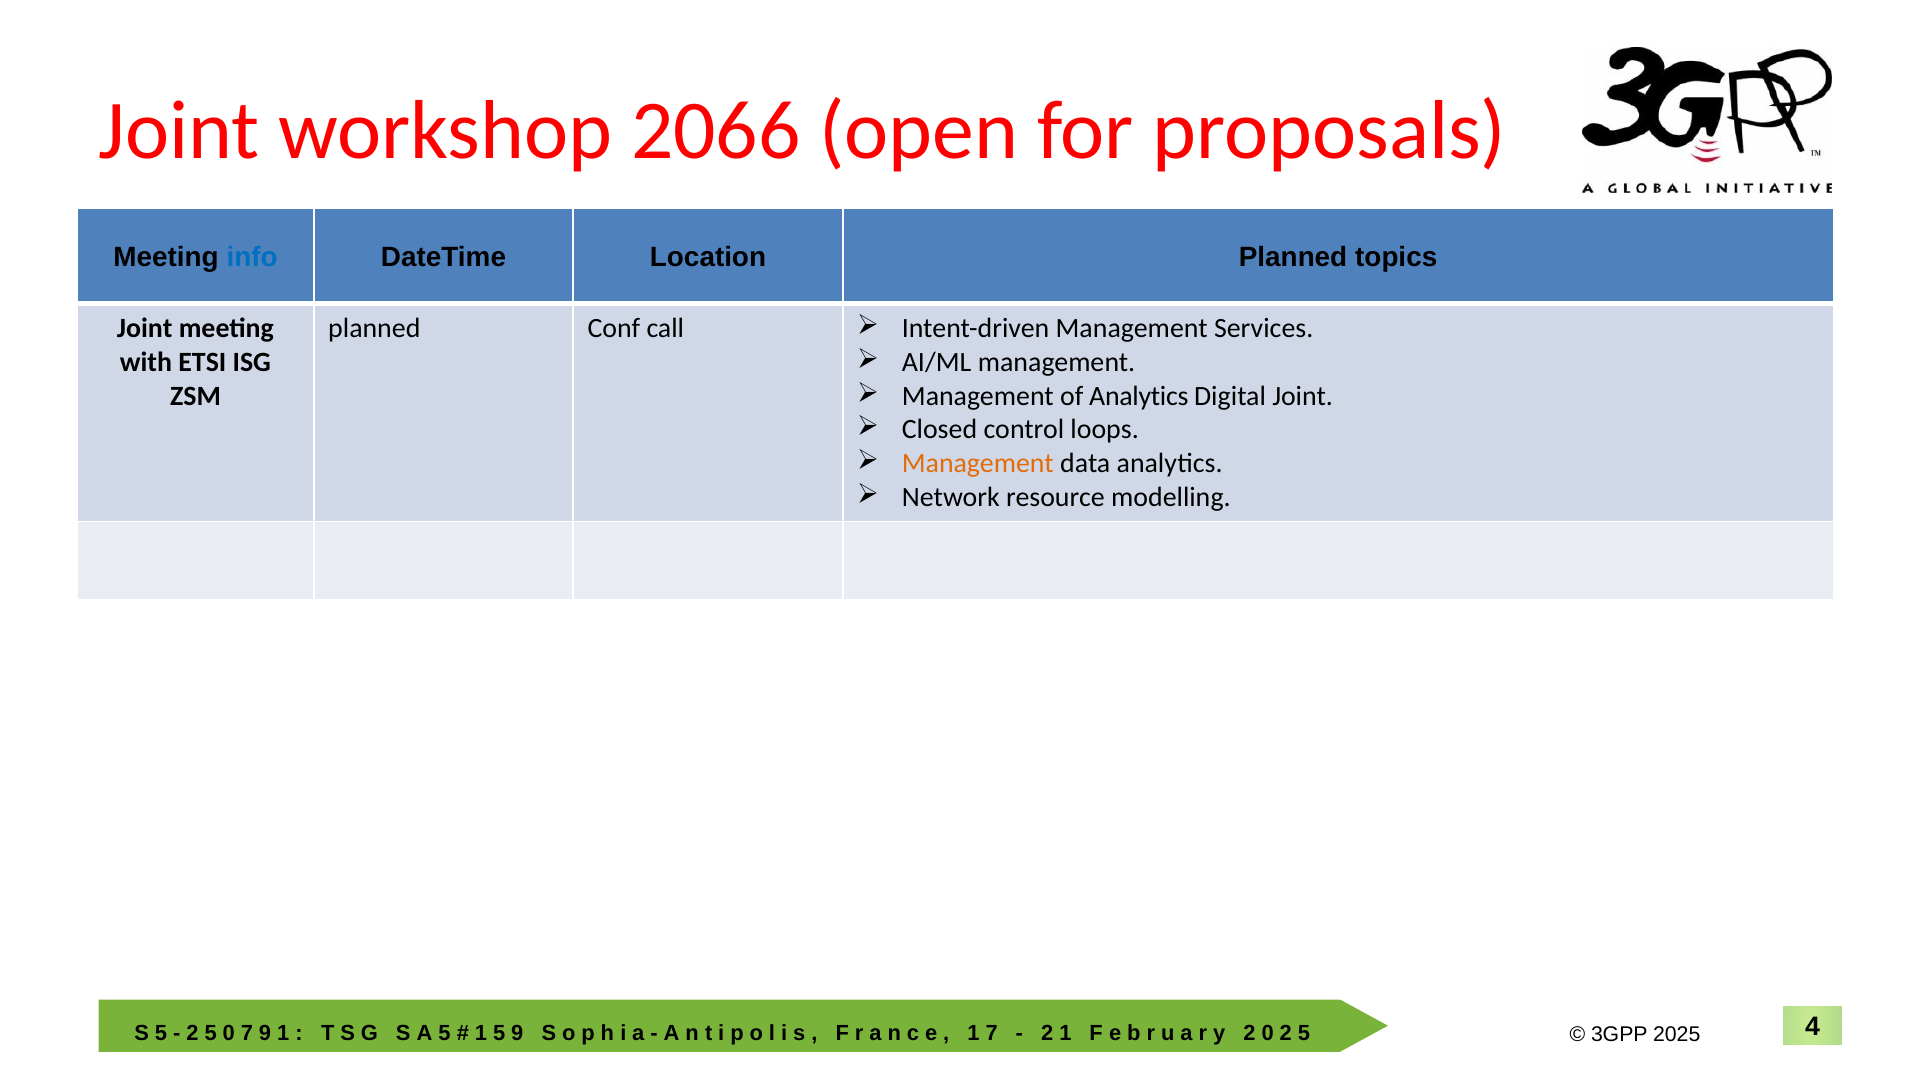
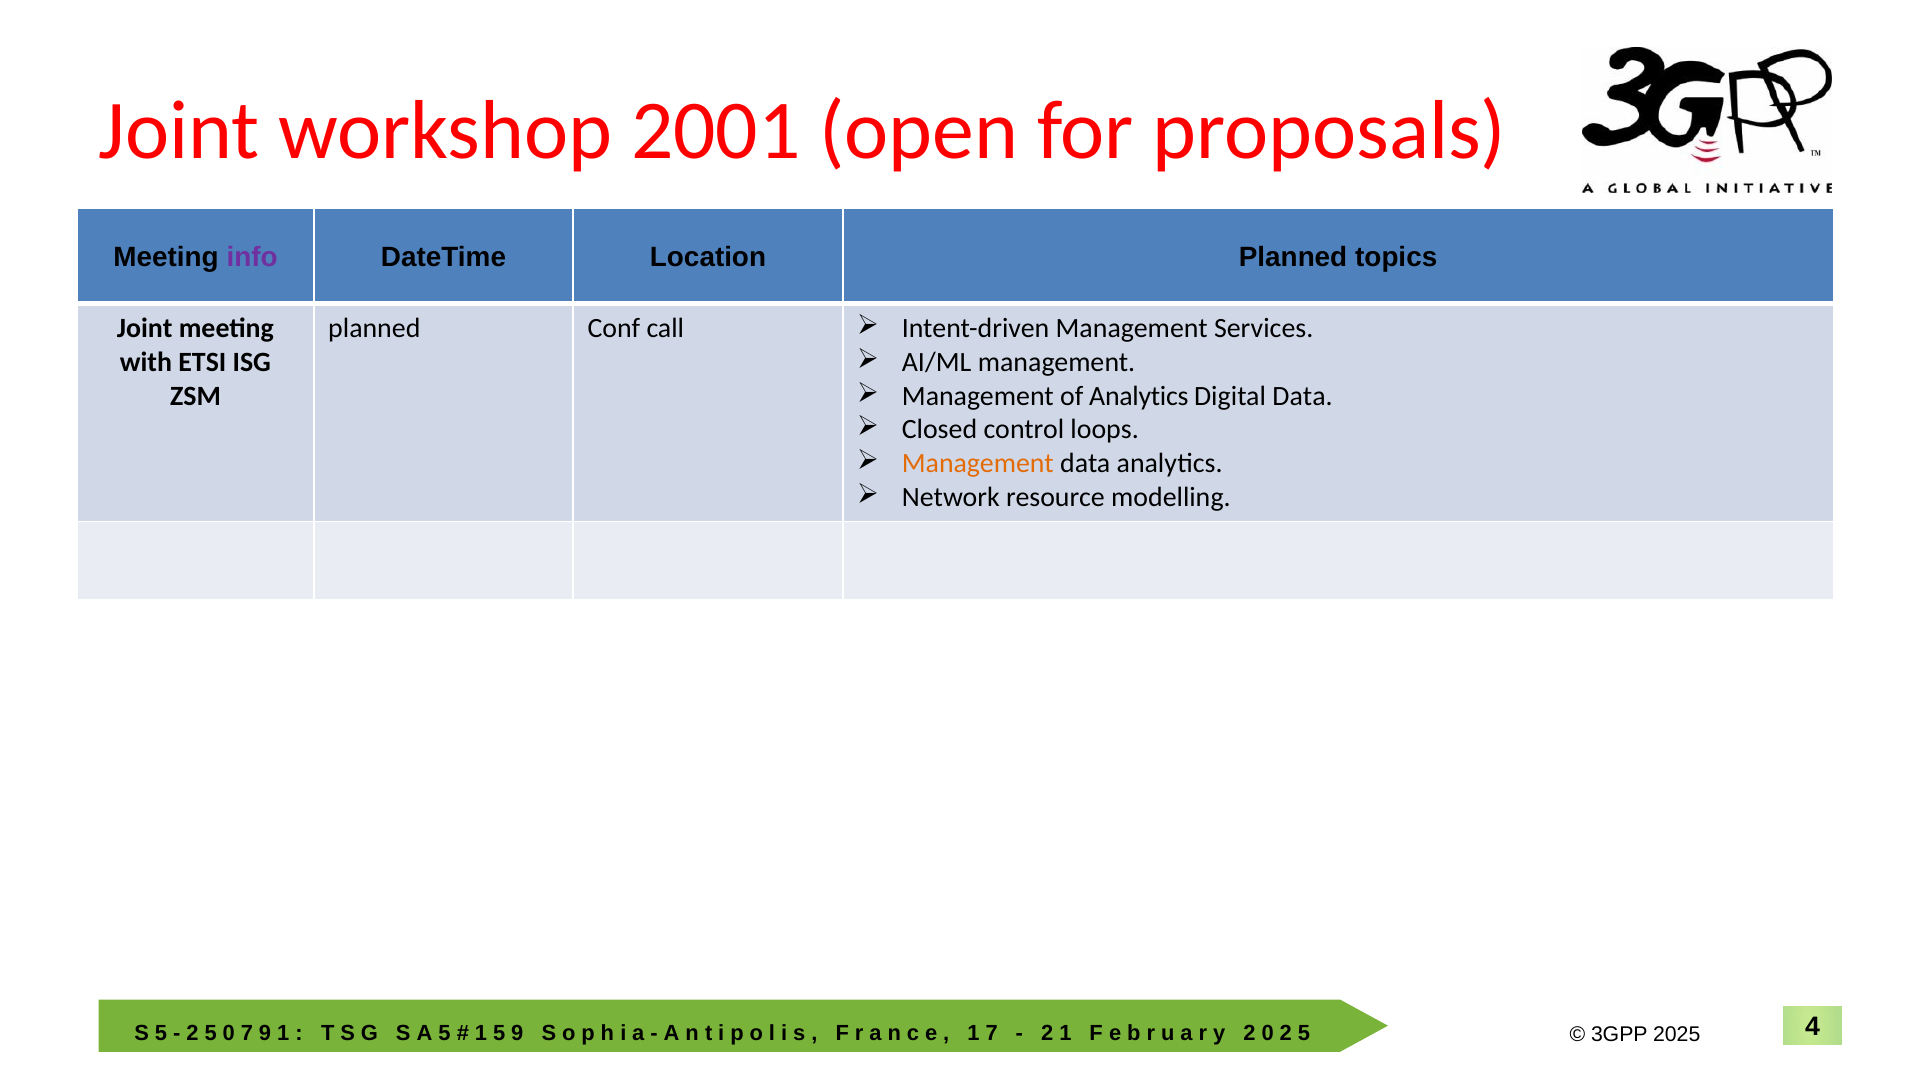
2066: 2066 -> 2001
info colour: blue -> purple
Digital Joint: Joint -> Data
